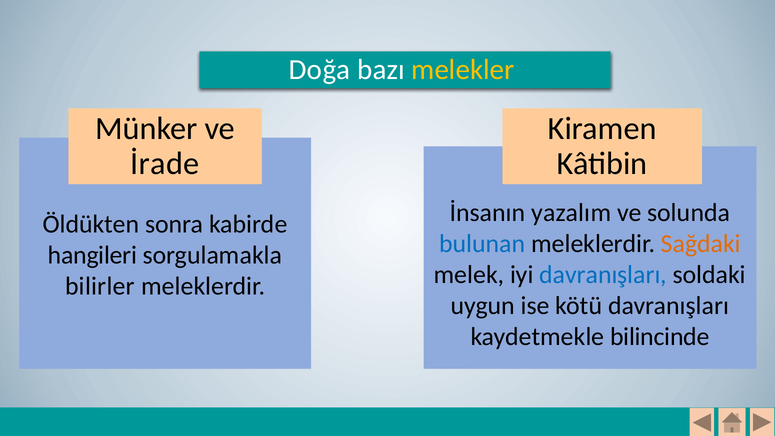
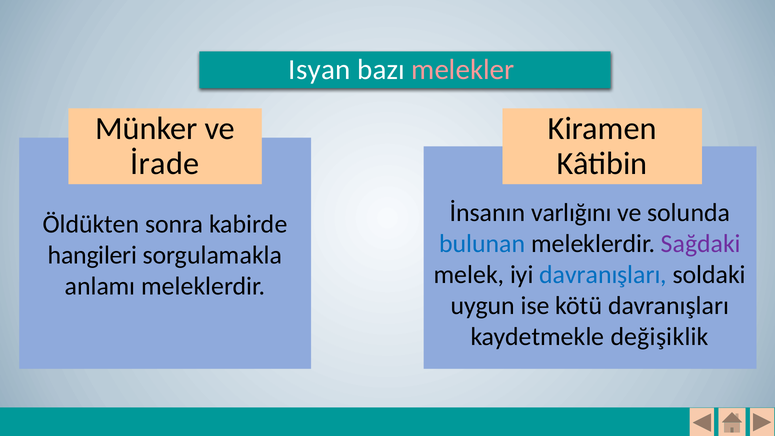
Doğa: Doğa -> Isyan
melekler colour: yellow -> pink
yazalım: yazalım -> varlığını
Sağdaki colour: orange -> purple
bilirler: bilirler -> anlamı
bilincinde: bilincinde -> değişiklik
